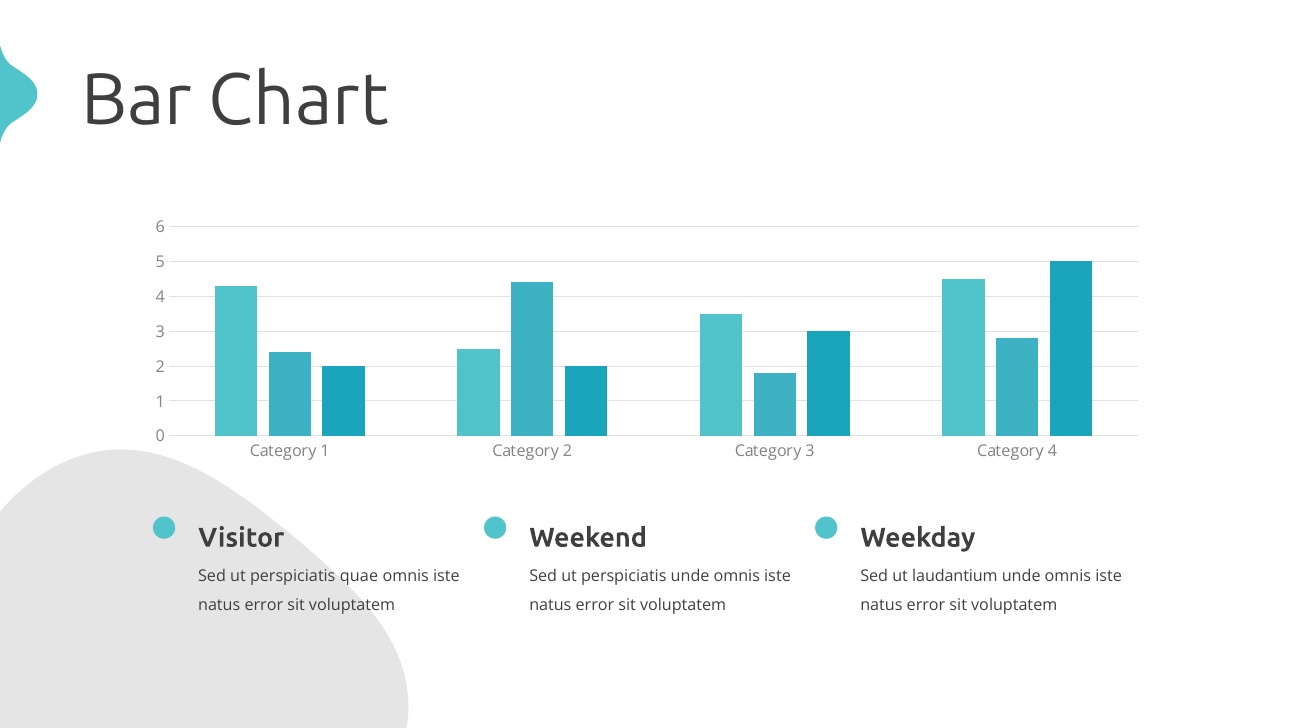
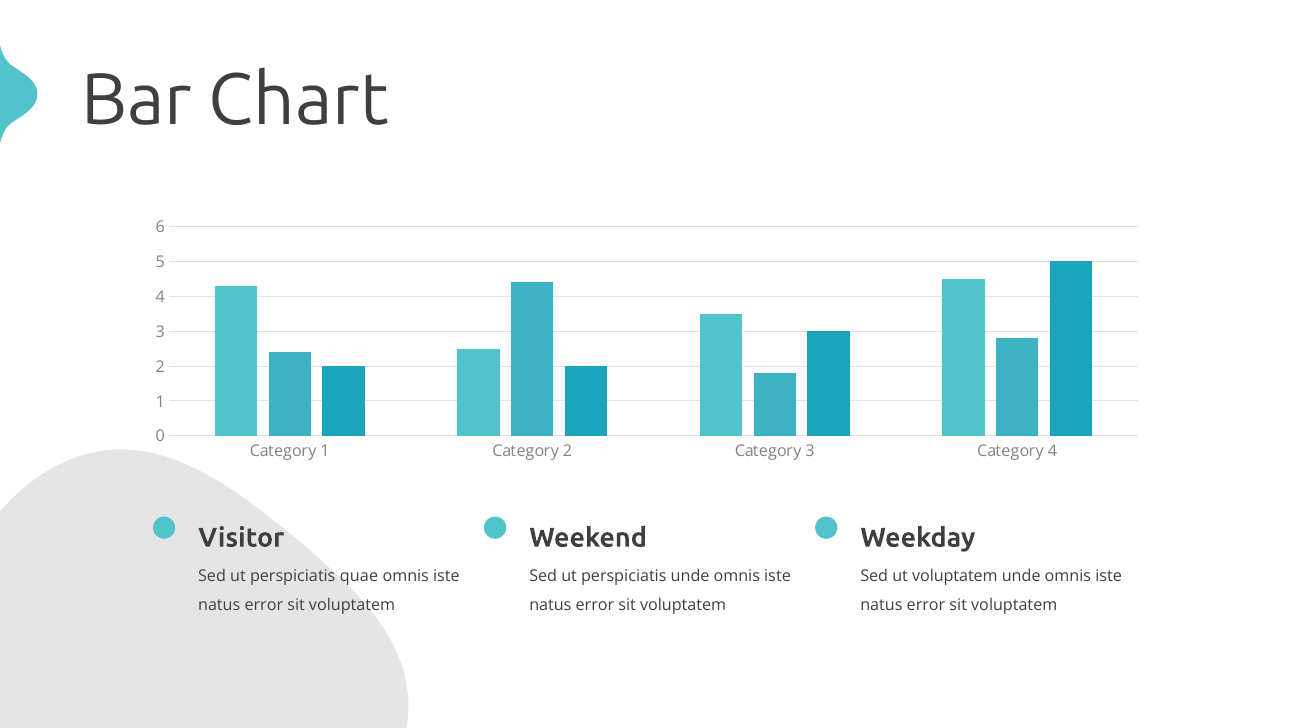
ut laudantium: laudantium -> voluptatem
